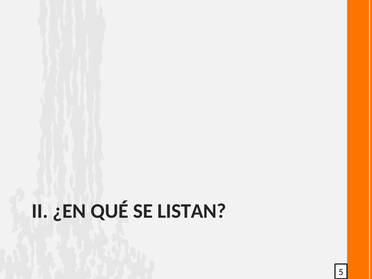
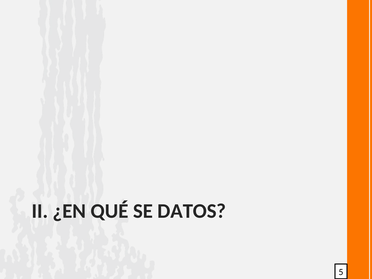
LISTAN: LISTAN -> DATOS
